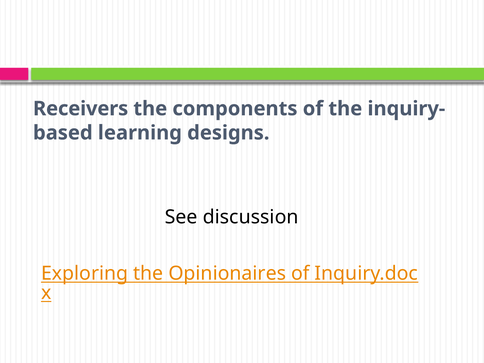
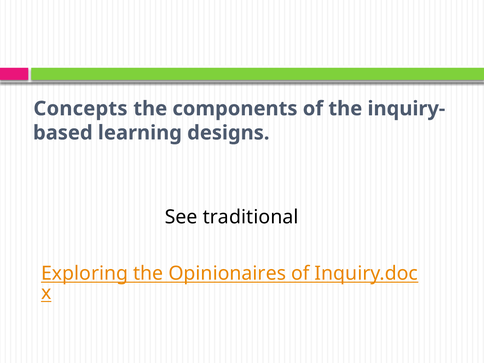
Receivers: Receivers -> Concepts
discussion: discussion -> traditional
